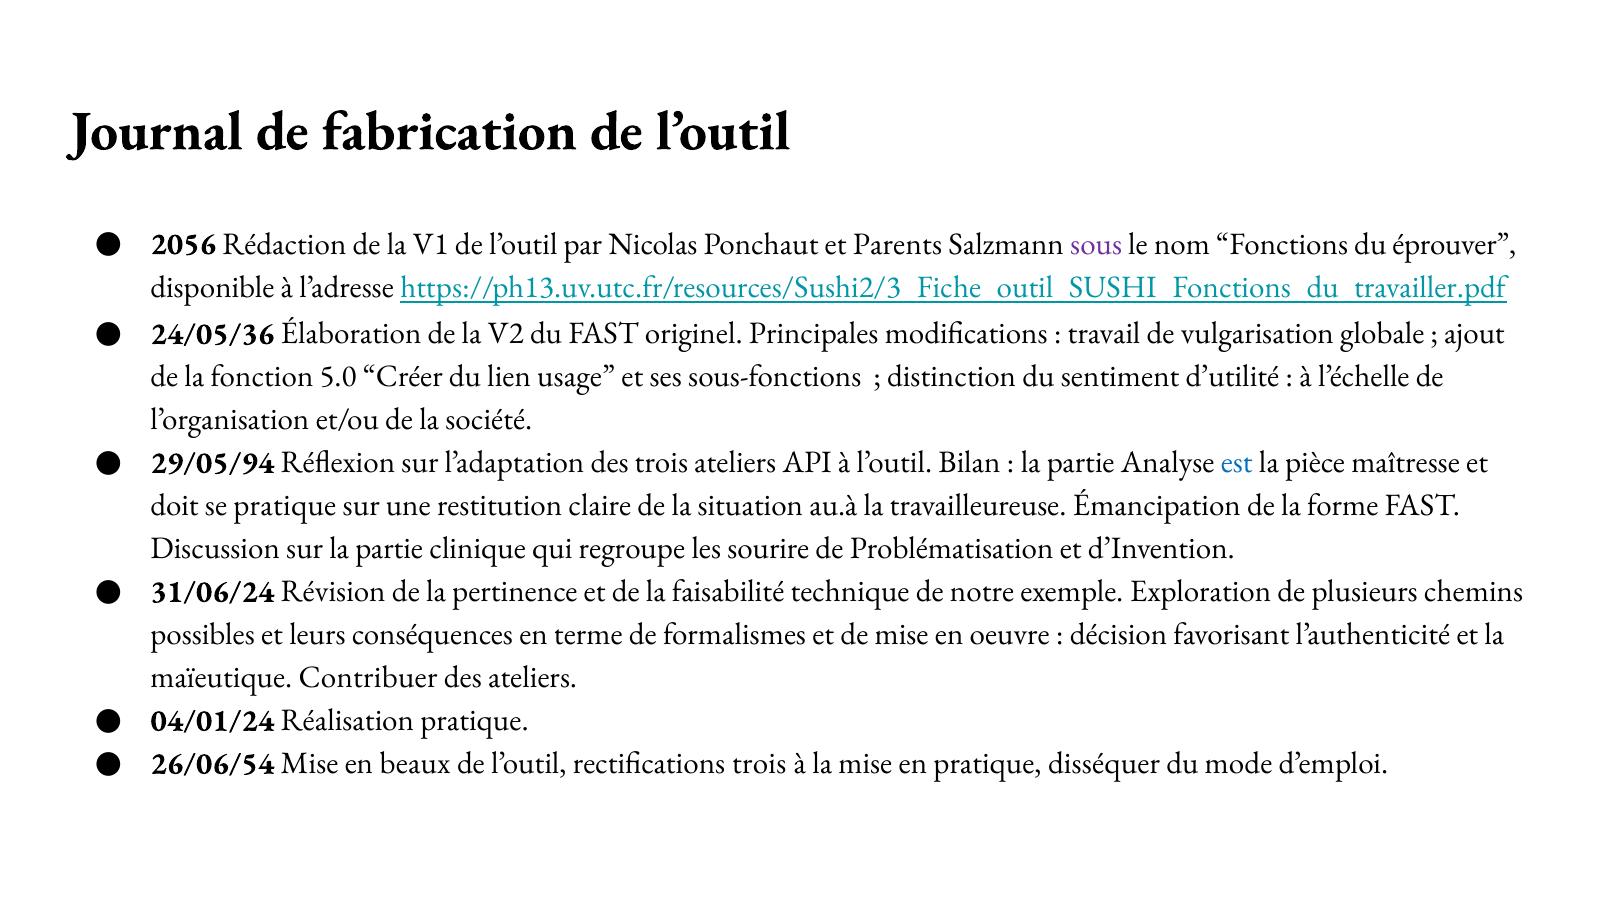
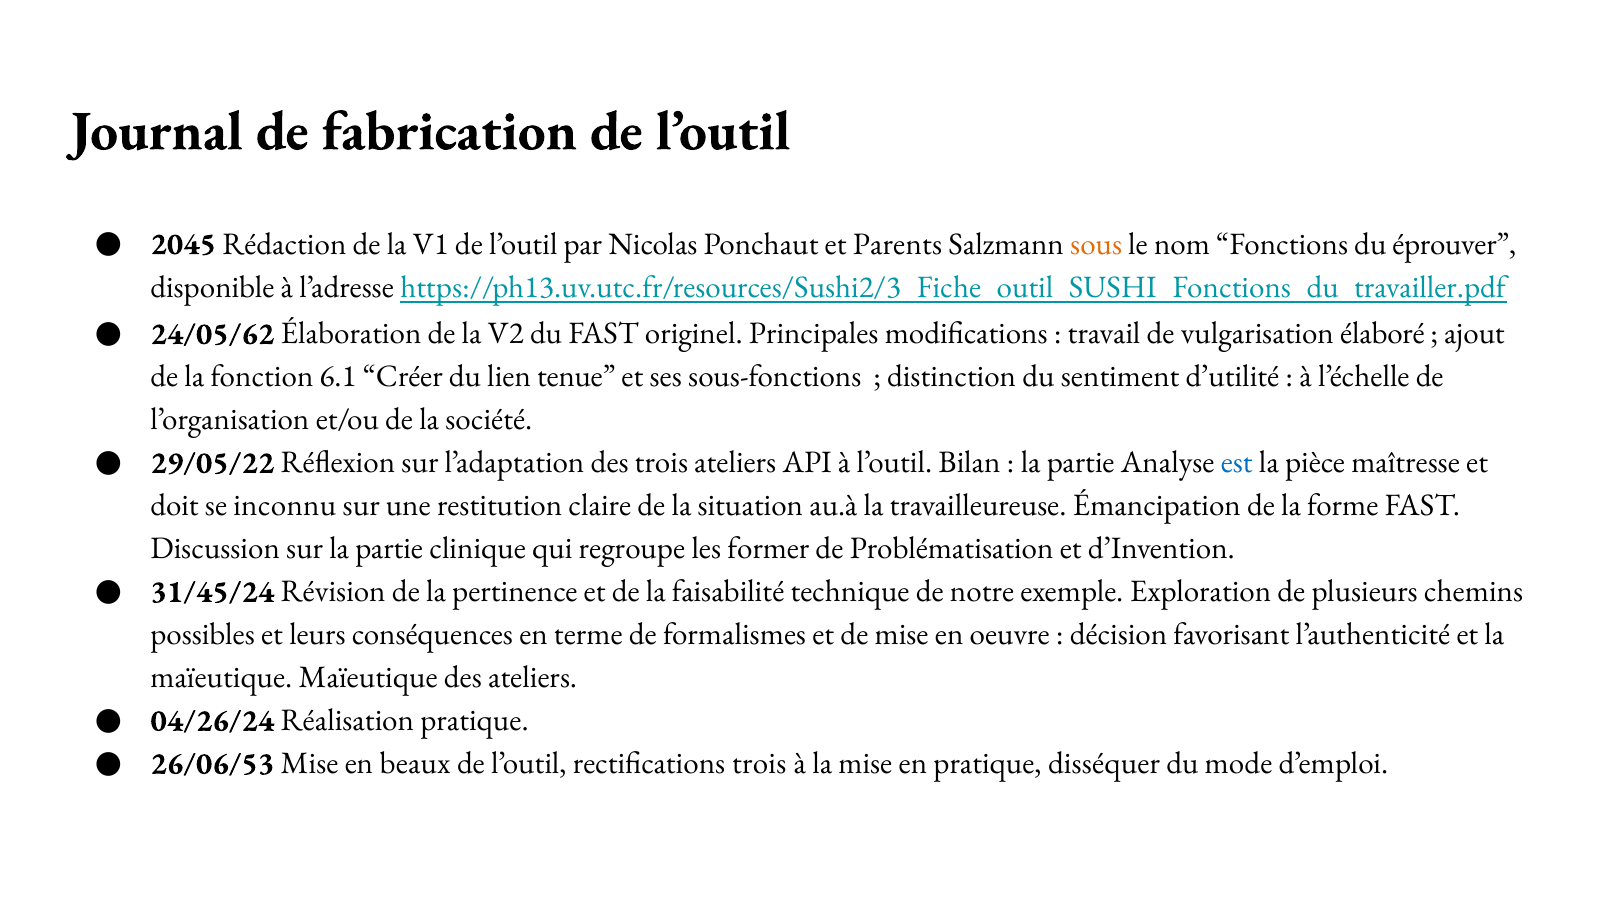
2056: 2056 -> 2045
sous colour: purple -> orange
24/05/36: 24/05/36 -> 24/05/62
globale: globale -> élaboré
5.0: 5.0 -> 6.1
usage: usage -> tenue
29/05/94: 29/05/94 -> 29/05/22
se pratique: pratique -> inconnu
sourire: sourire -> former
31/06/24: 31/06/24 -> 31/45/24
maïeutique Contribuer: Contribuer -> Maïeutique
04/01/24: 04/01/24 -> 04/26/24
26/06/54: 26/06/54 -> 26/06/53
